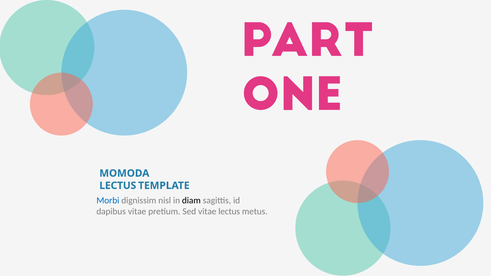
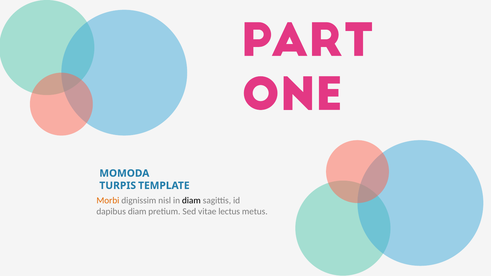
LECTUS at (118, 186): LECTUS -> TURPIS
Morbi colour: blue -> orange
dapibus vitae: vitae -> diam
